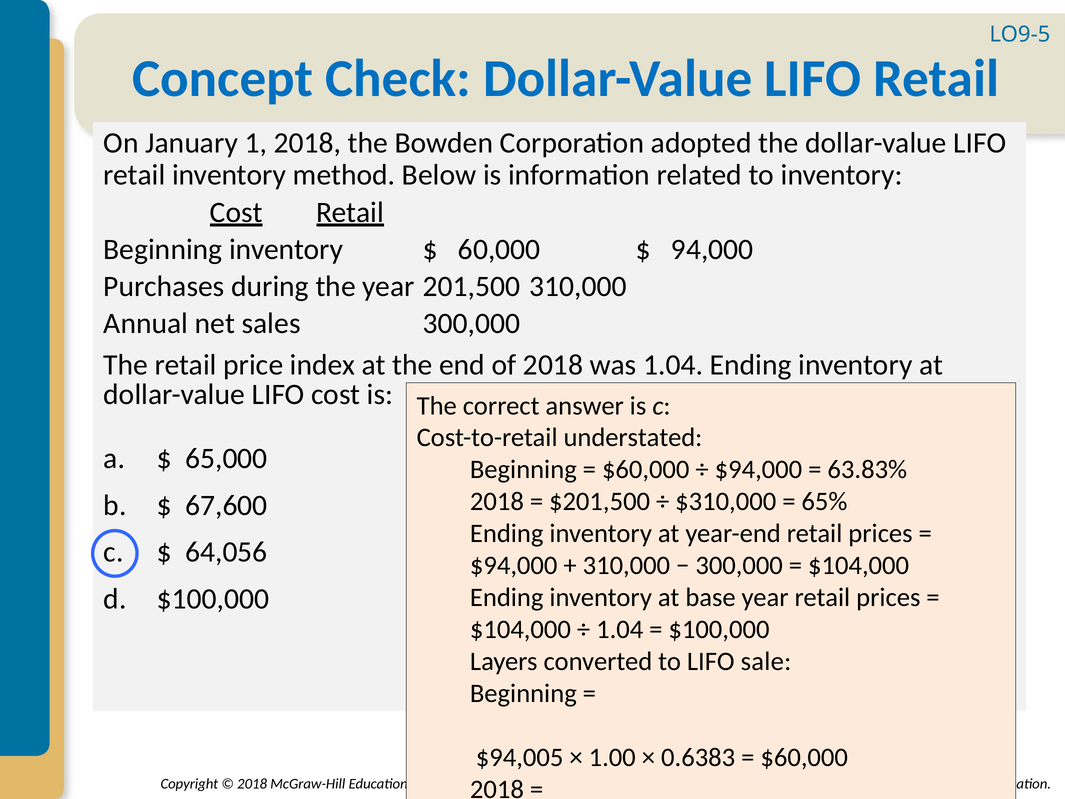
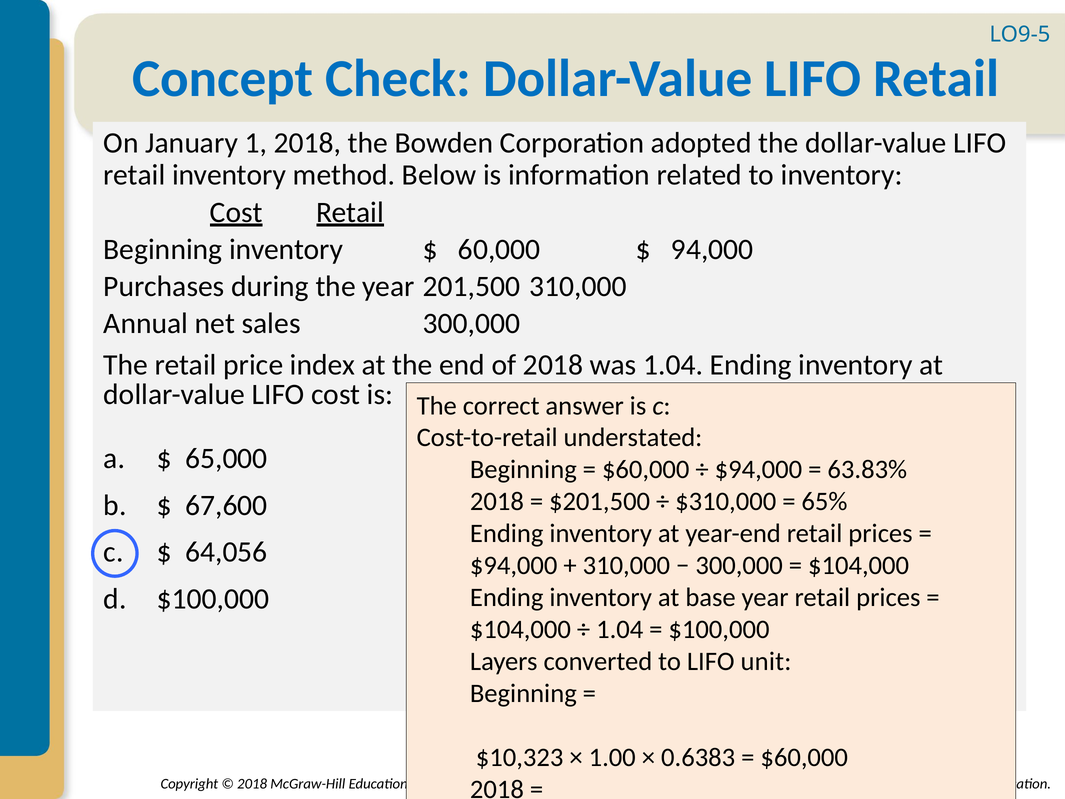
sale: sale -> unit
$94,005: $94,005 -> $10,323
